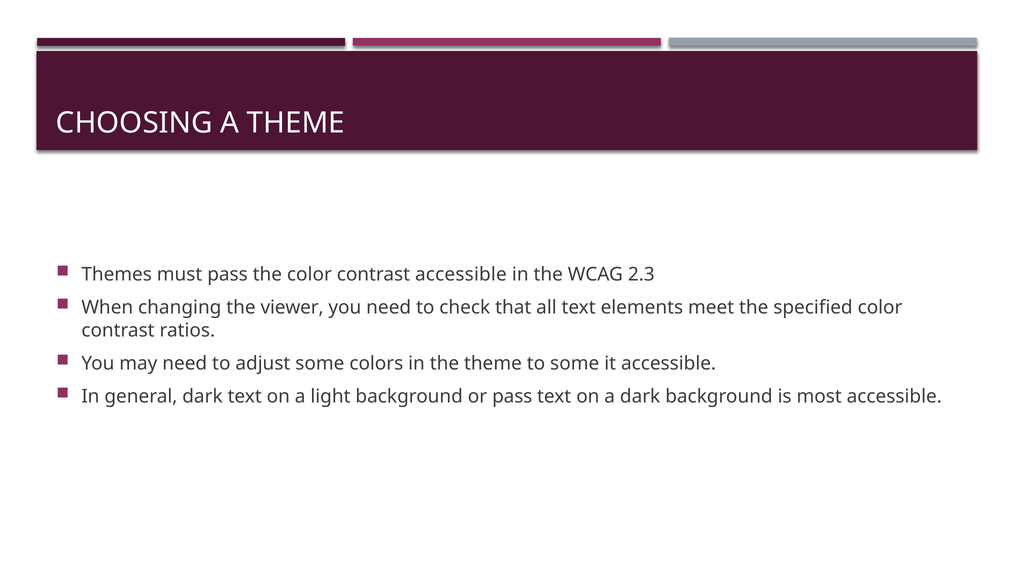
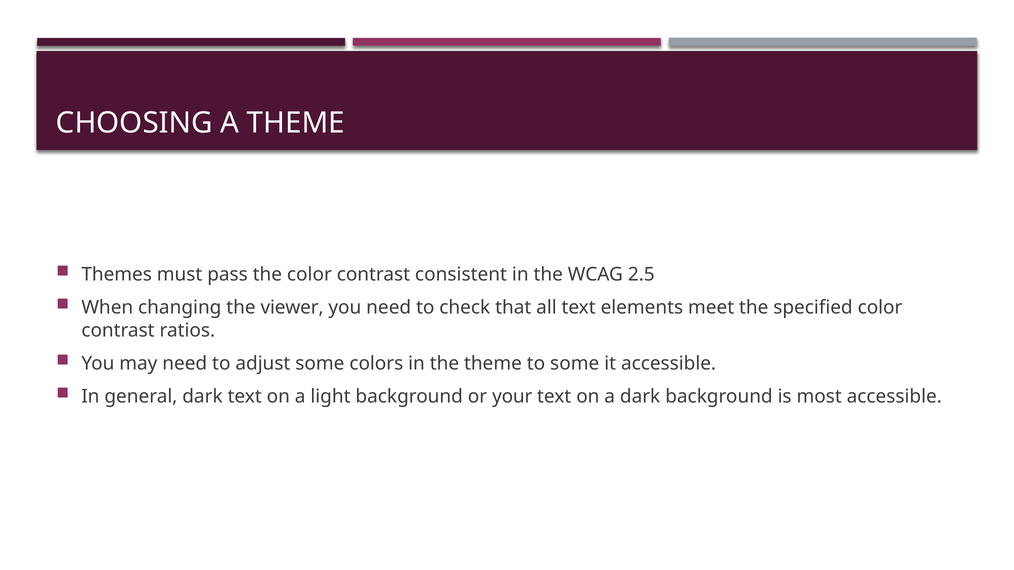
contrast accessible: accessible -> consistent
2.3: 2.3 -> 2.5
or pass: pass -> your
